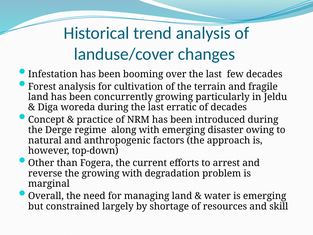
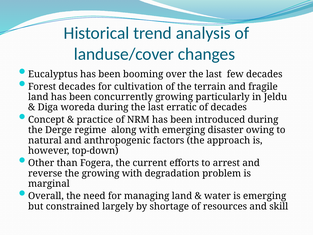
Infestation: Infestation -> Eucalyptus
Forest analysis: analysis -> decades
